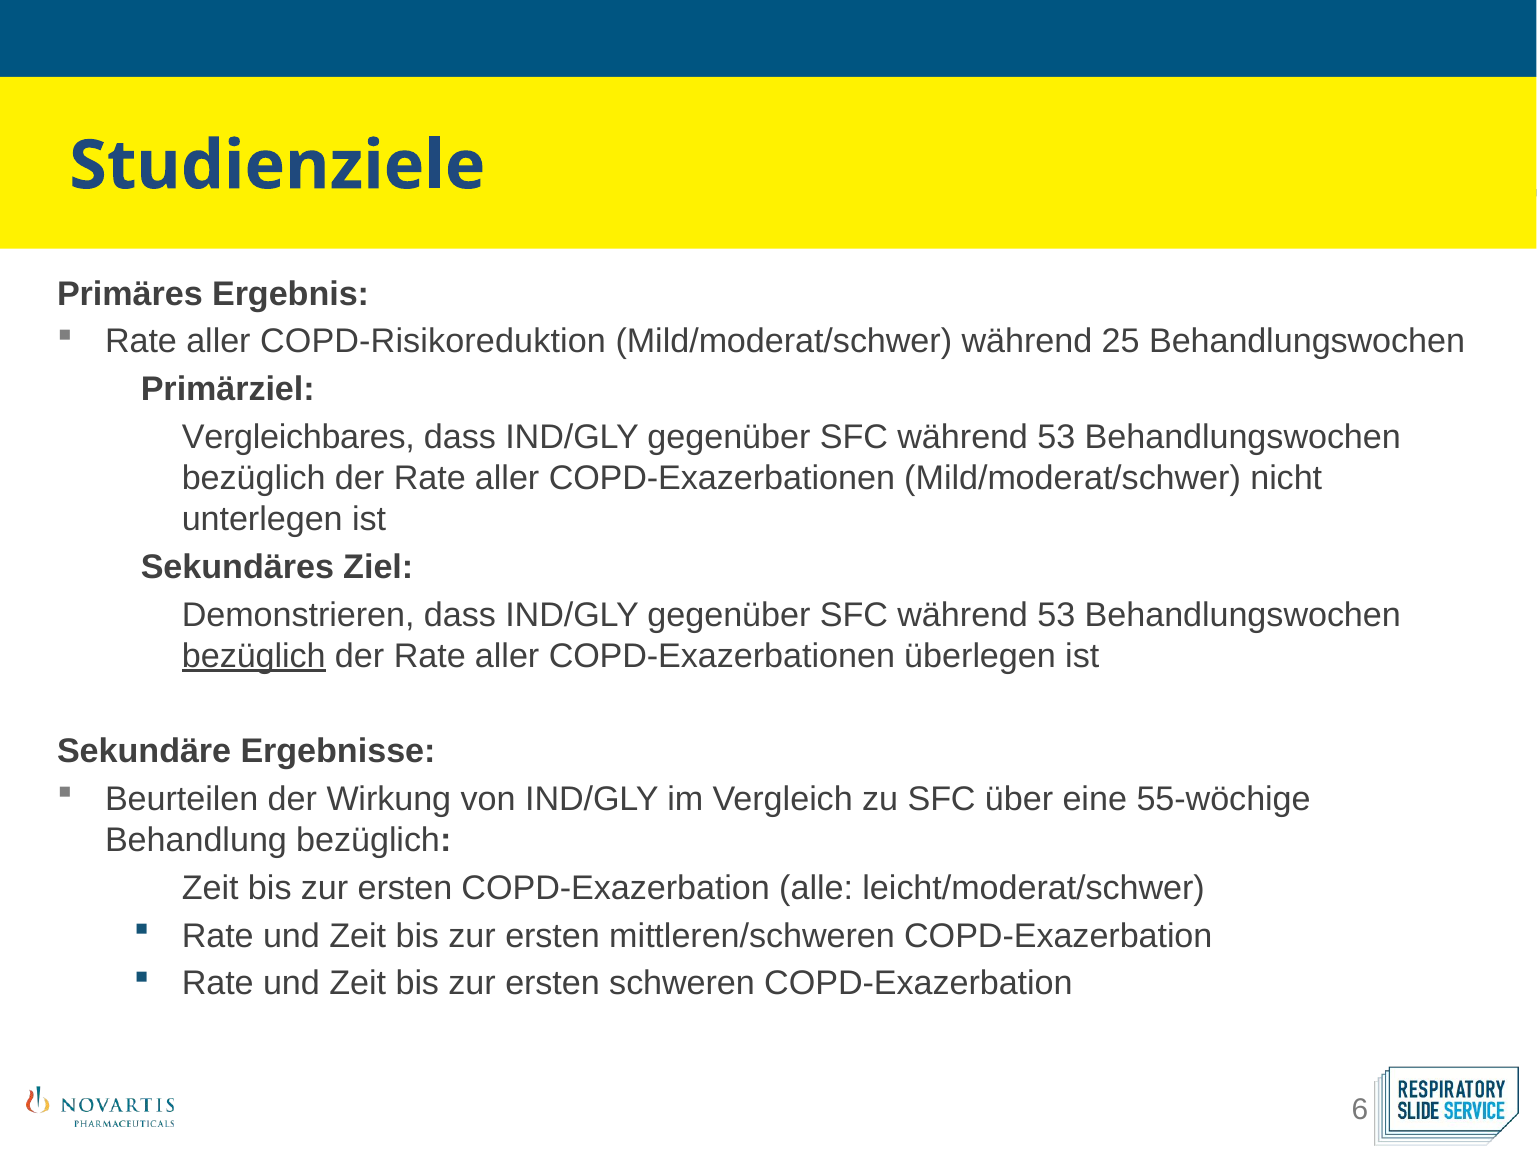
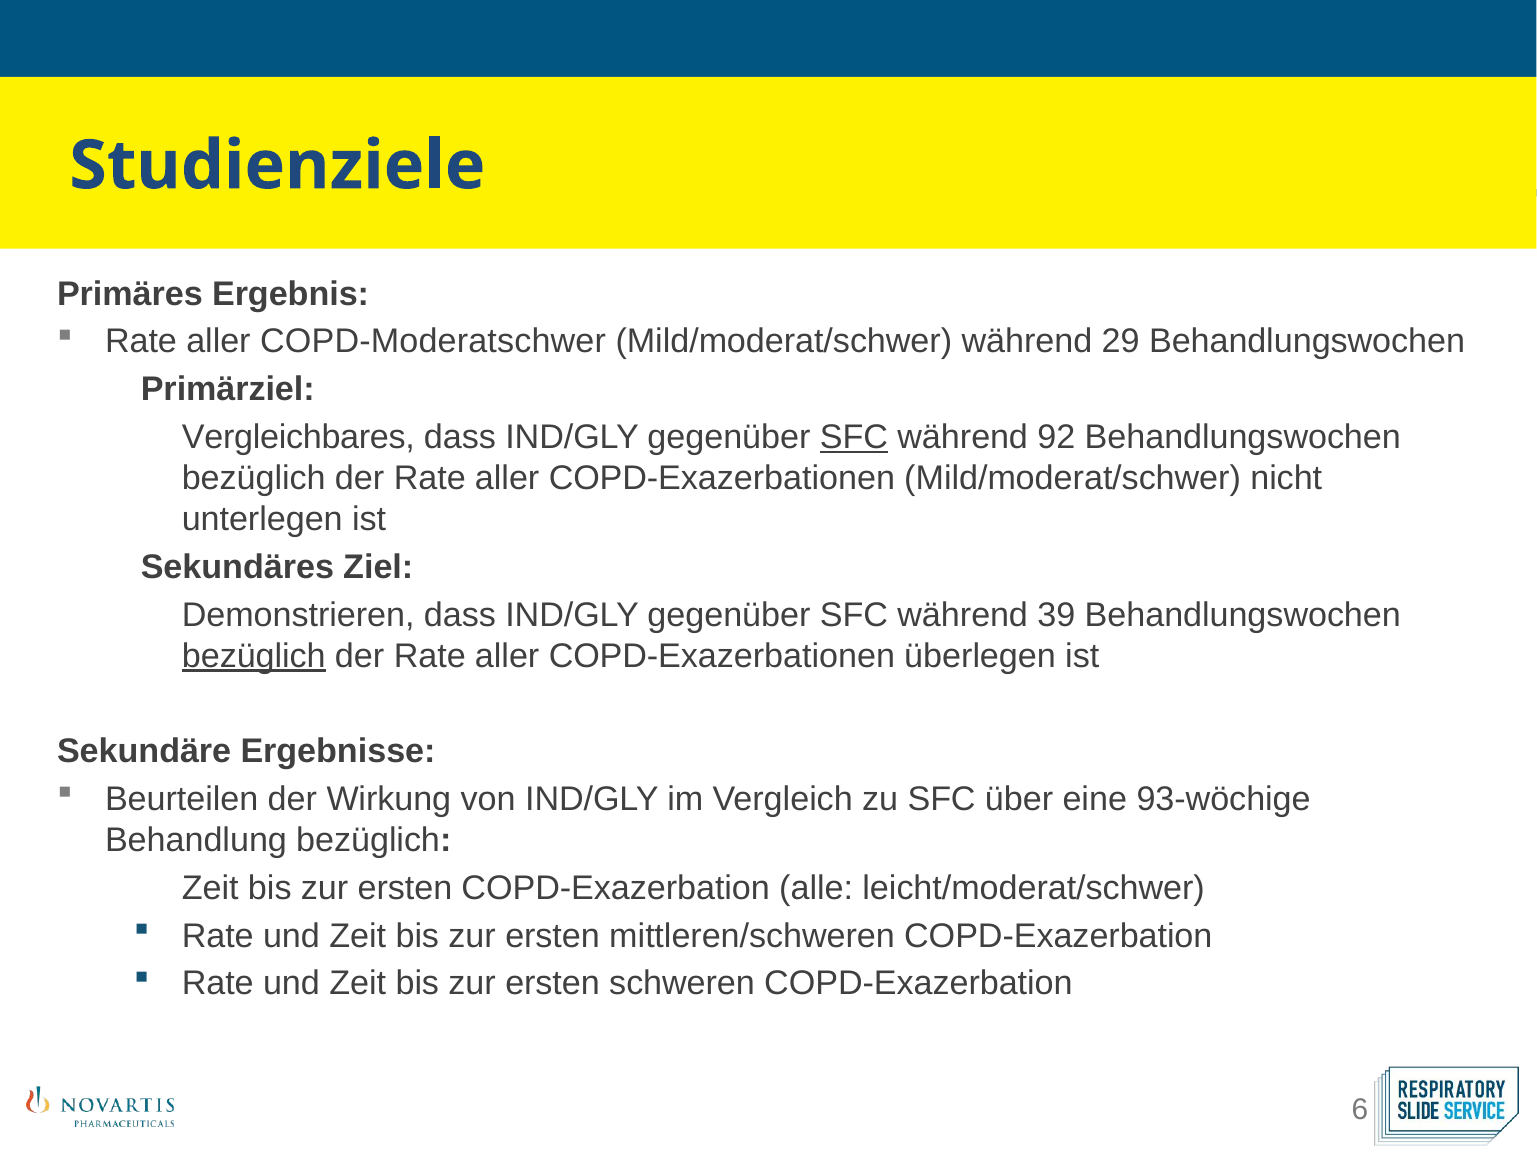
COPD-Risikoreduktion: COPD-Risikoreduktion -> COPD-Moderatschwer
25: 25 -> 29
SFC at (854, 437) underline: none -> present
53 at (1056, 437): 53 -> 92
53 at (1056, 615): 53 -> 39
55-wöchige: 55-wöchige -> 93-wöchige
